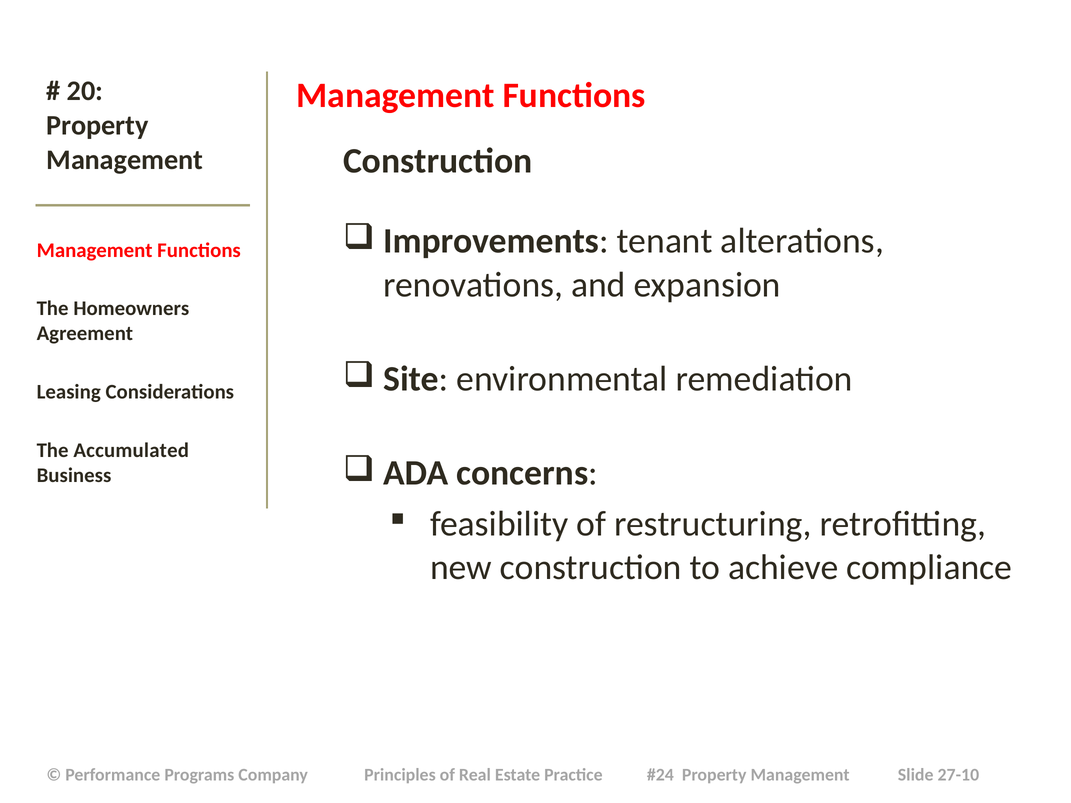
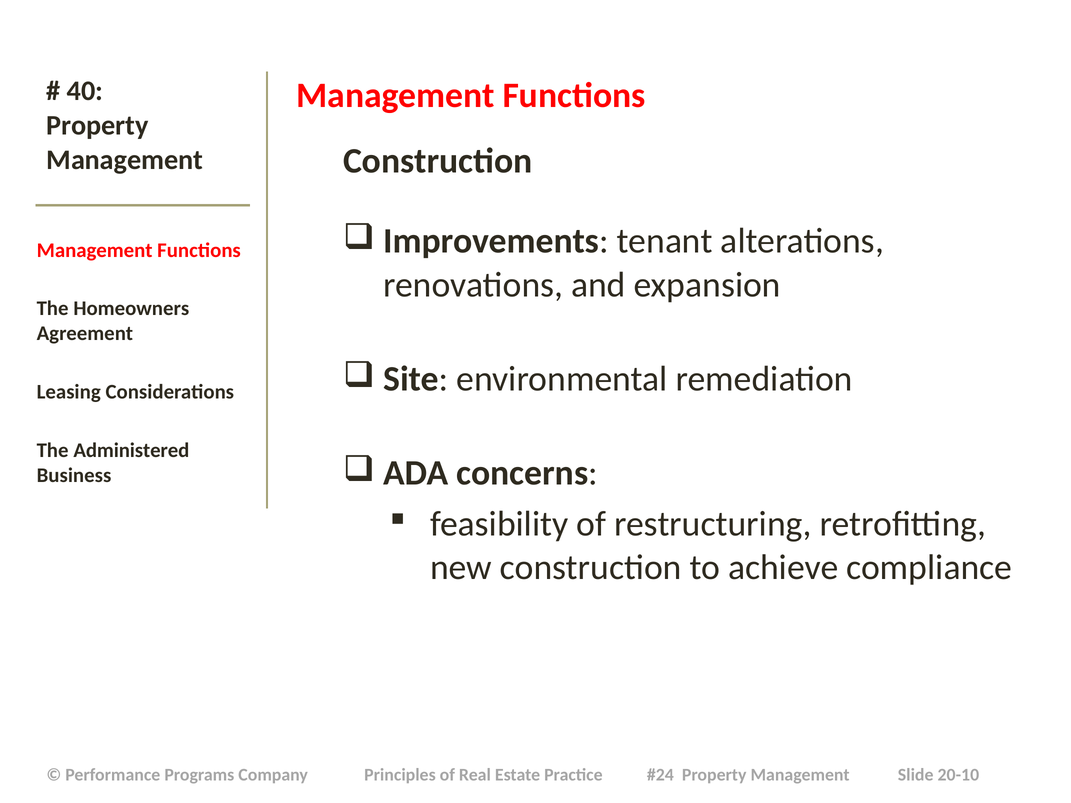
20: 20 -> 40
Accumulated: Accumulated -> Administered
27-10: 27-10 -> 20-10
